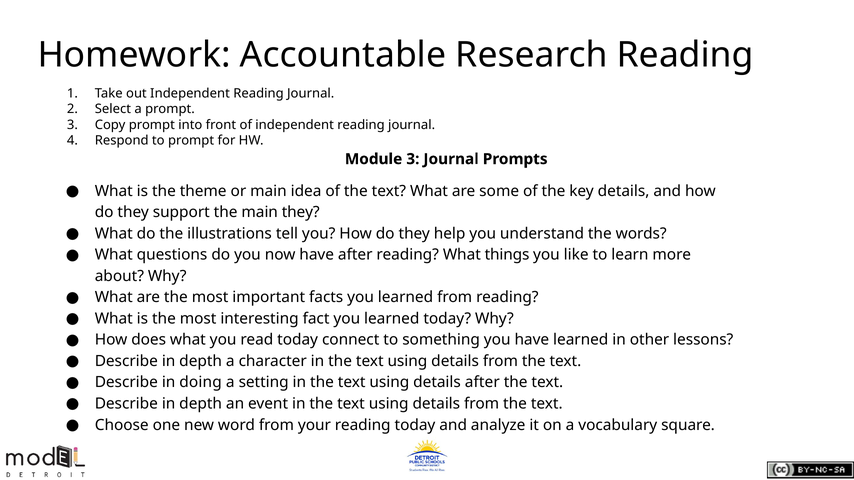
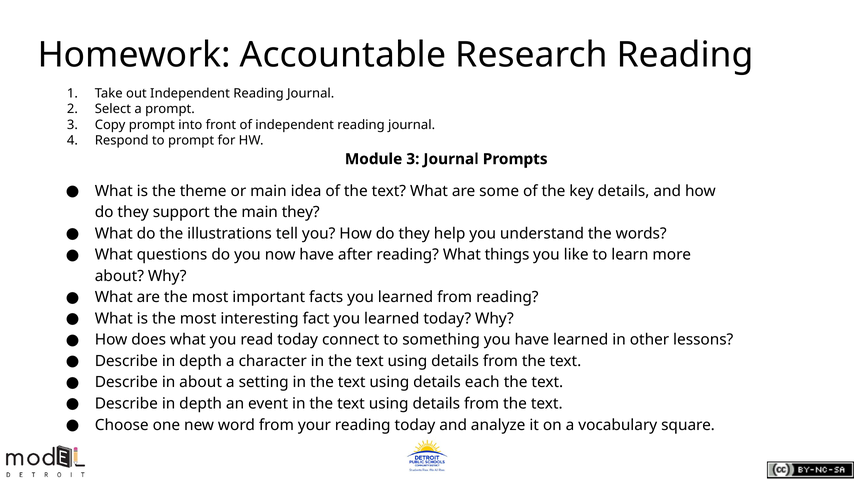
in doing: doing -> about
details after: after -> each
